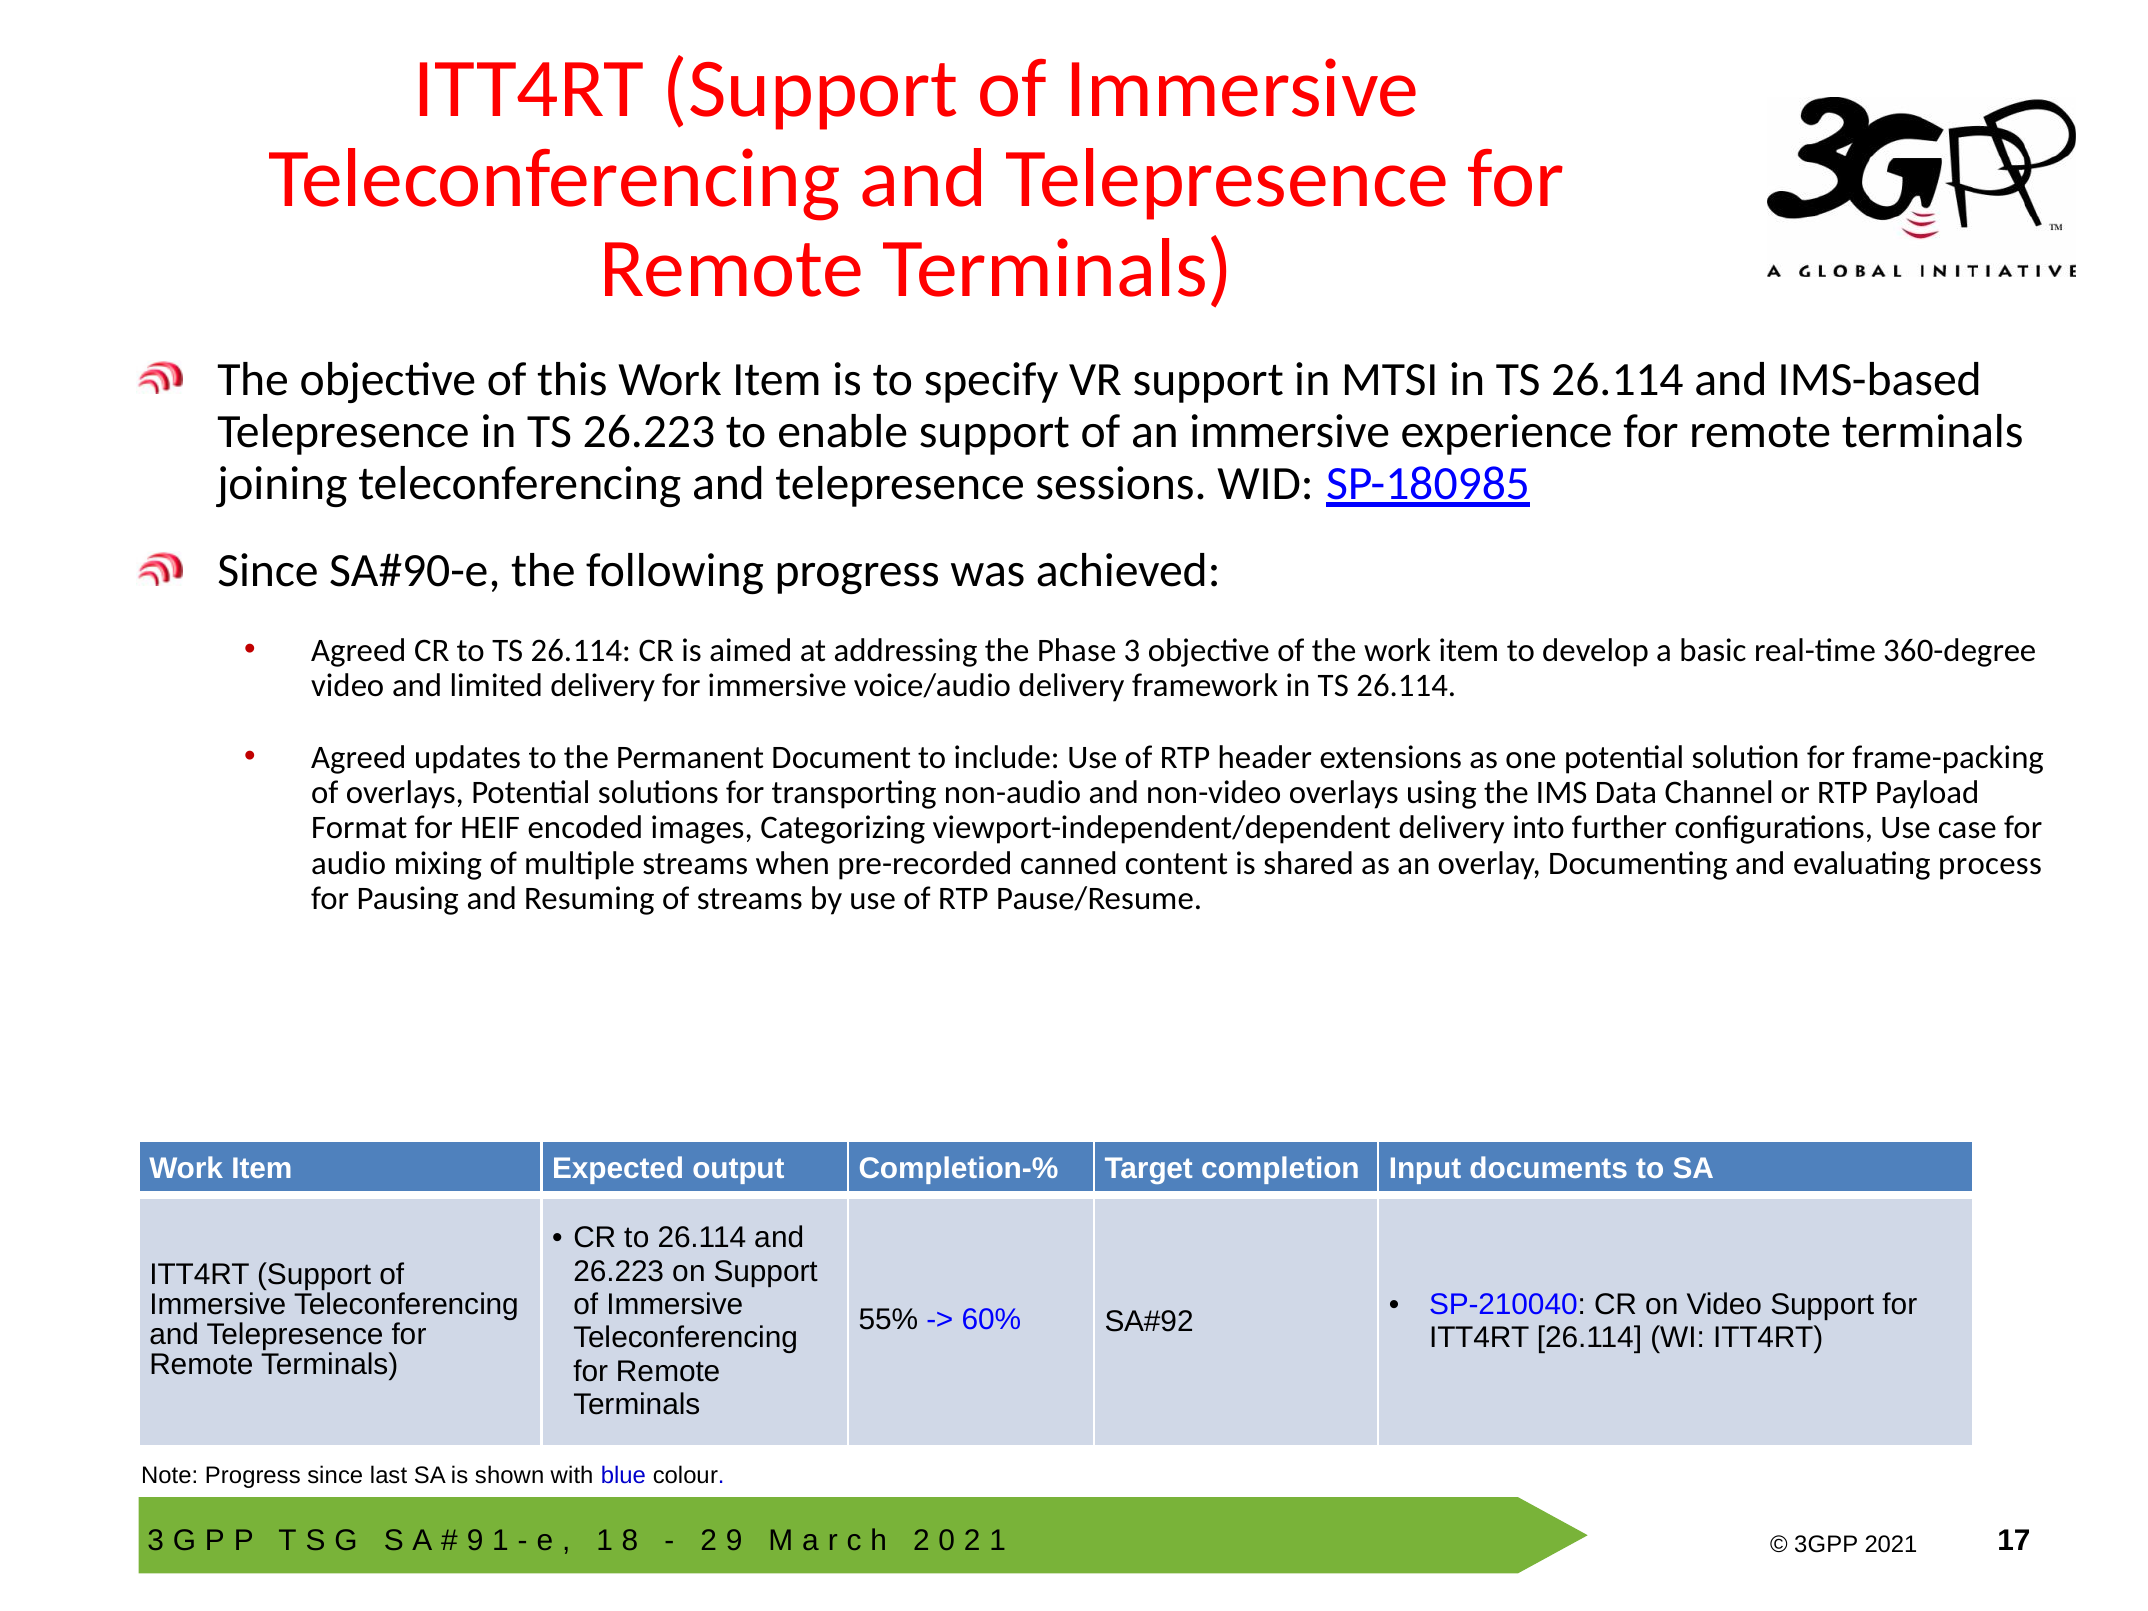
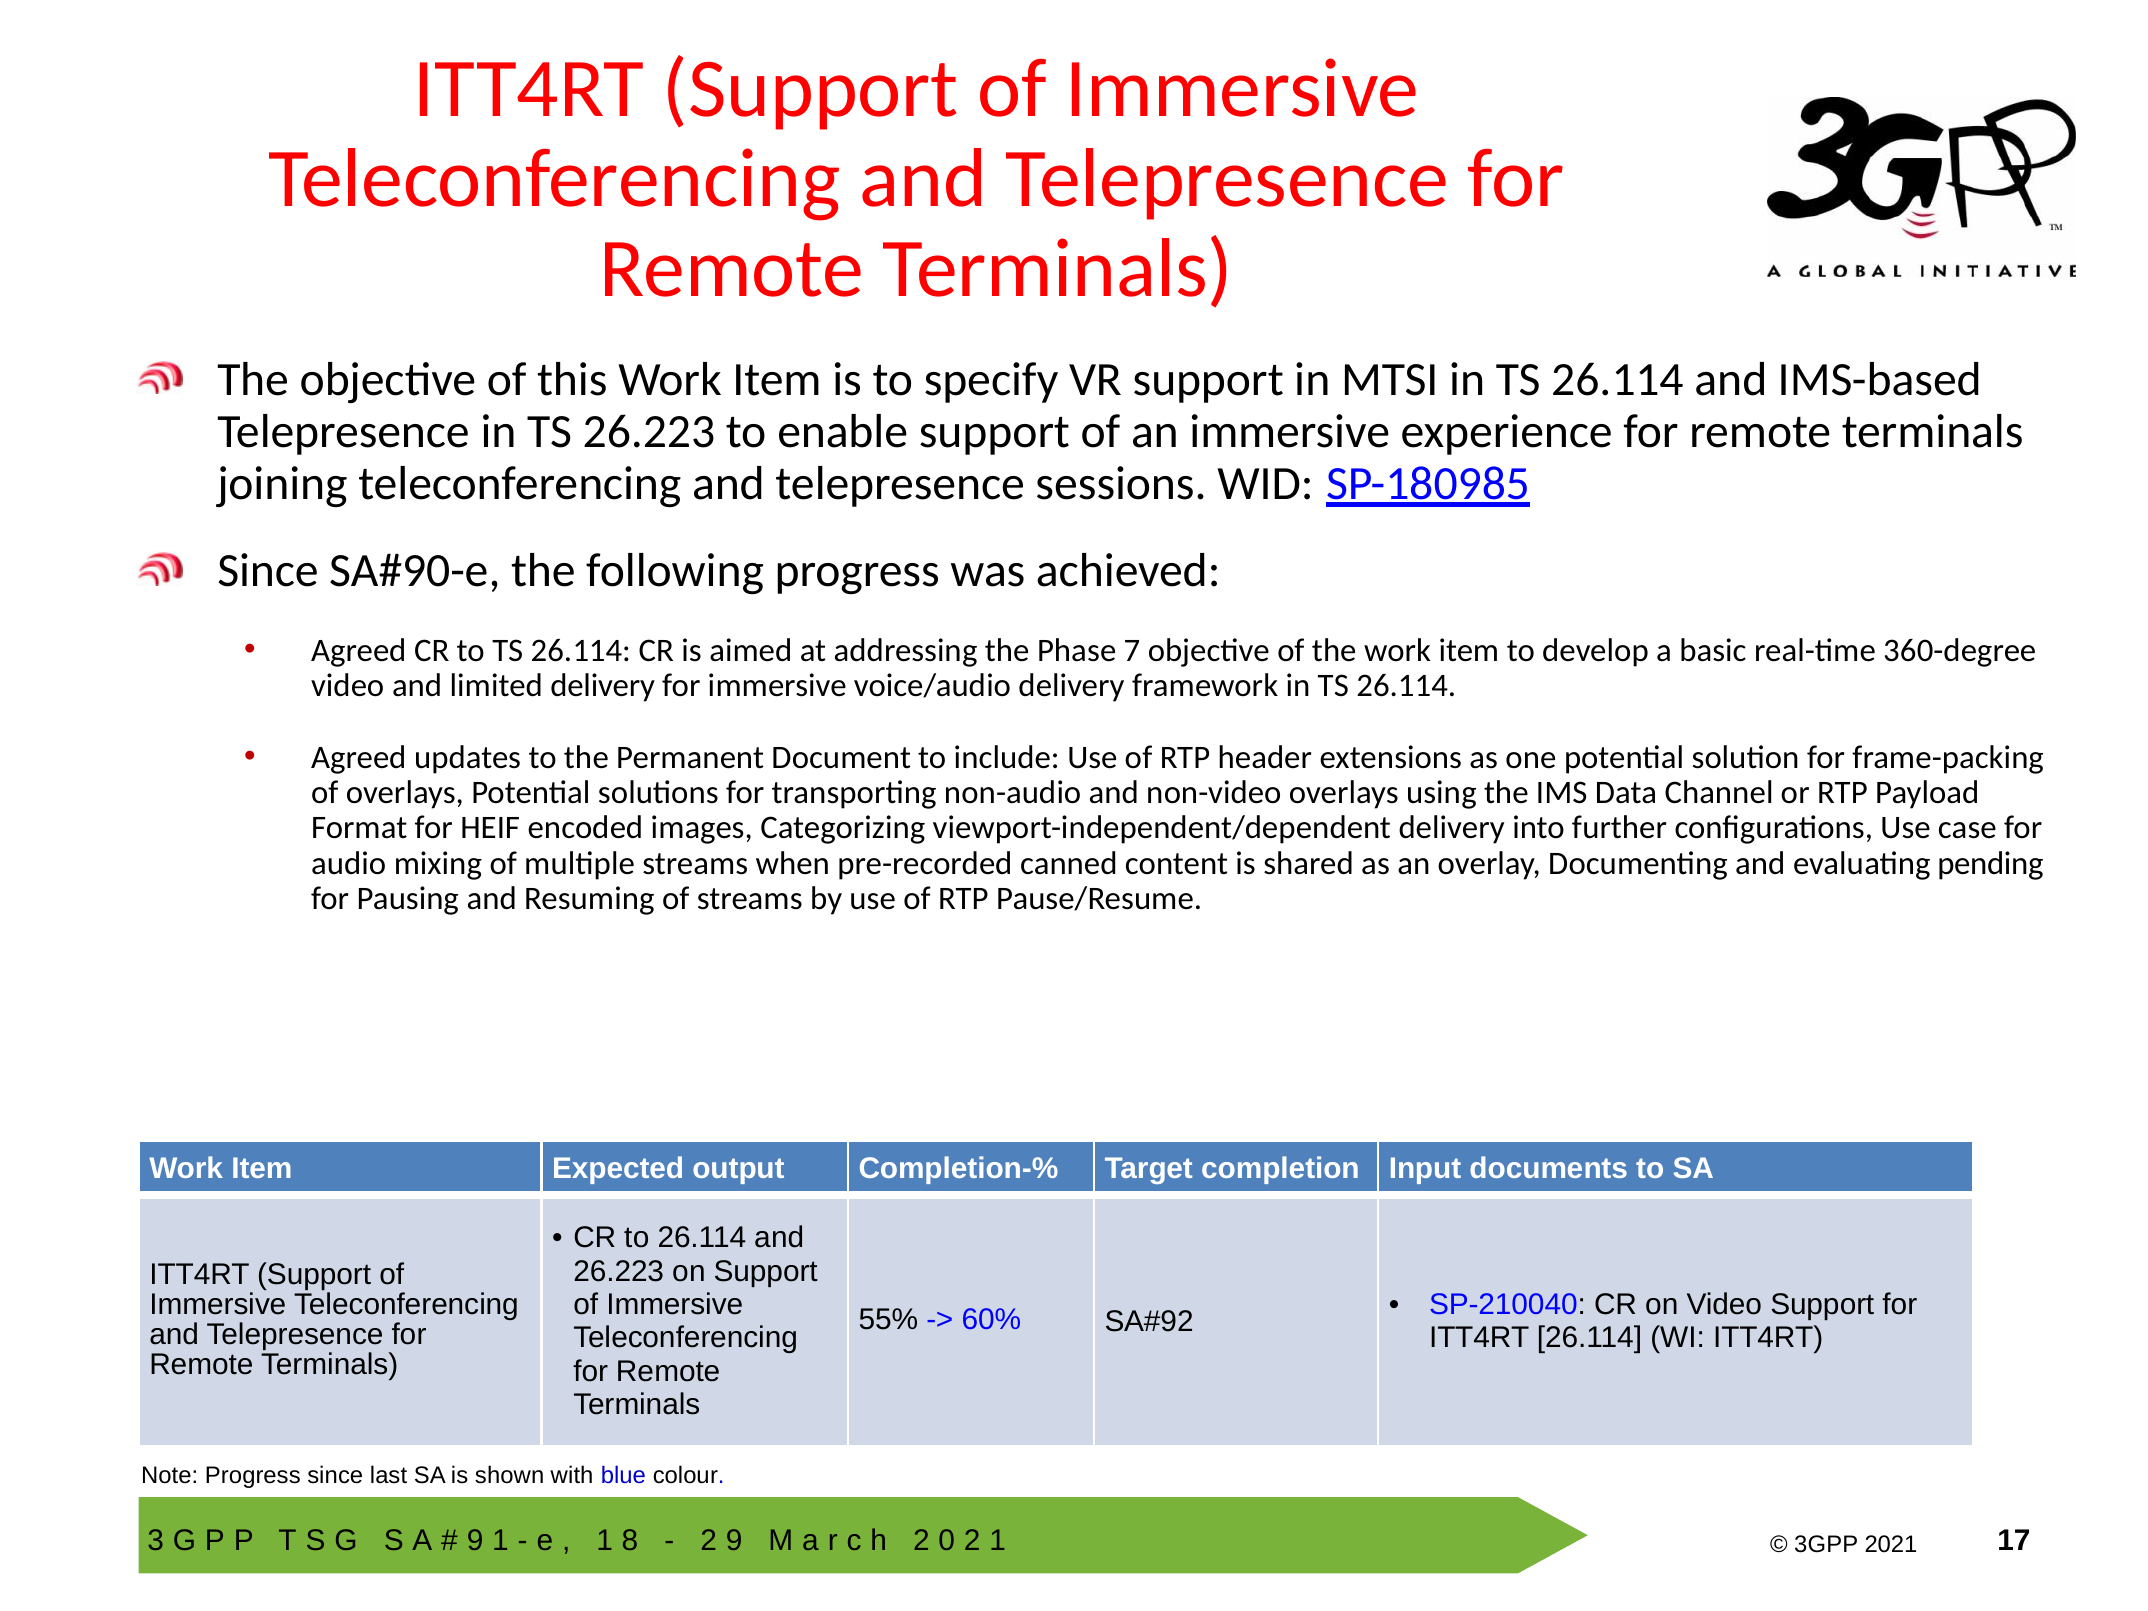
Phase 3: 3 -> 7
process: process -> pending
